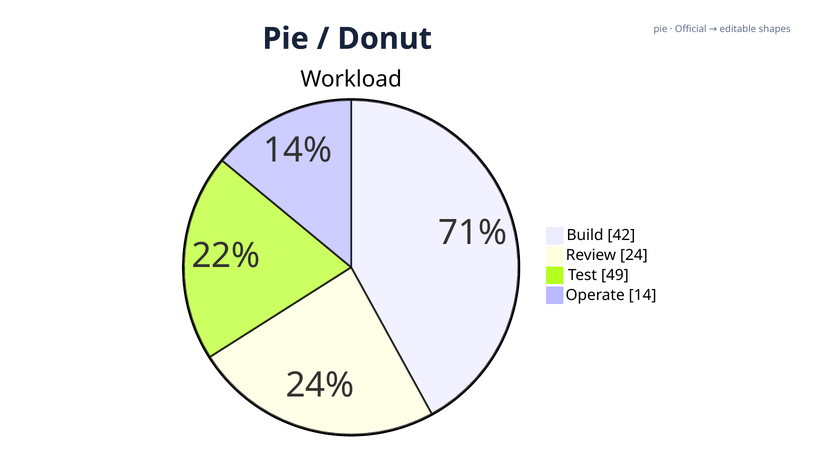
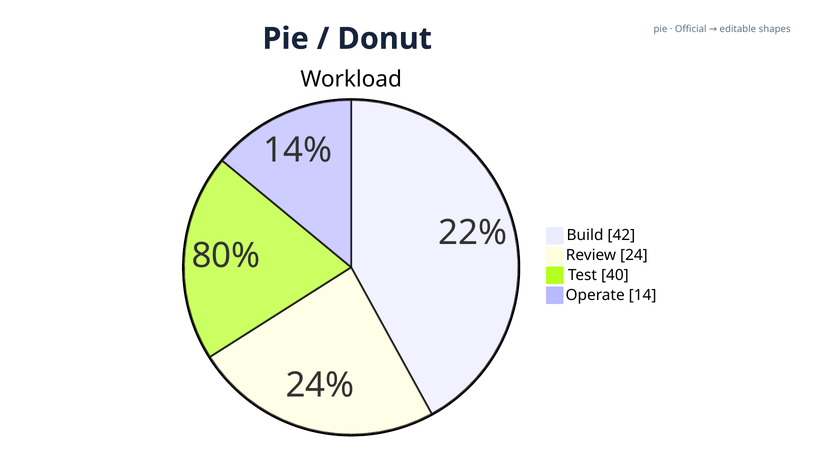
71%: 71% -> 22%
22%: 22% -> 80%
49: 49 -> 40
